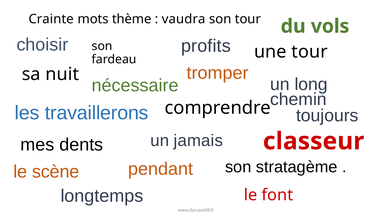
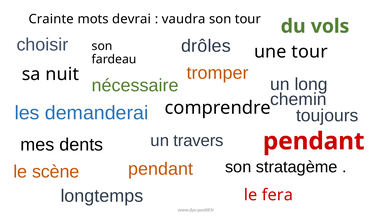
thème: thème -> devrai
profits: profits -> drôles
travaillerons: travaillerons -> demanderai
jamais: jamais -> travers
classeur at (314, 142): classeur -> pendant
font: font -> fera
